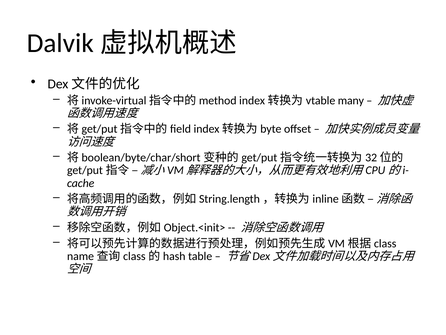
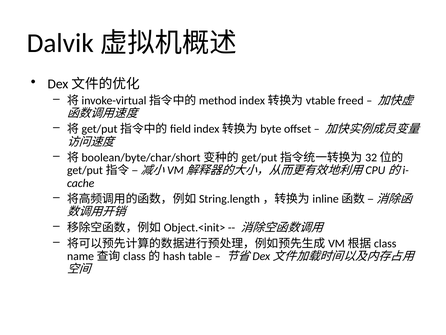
many: many -> freed
